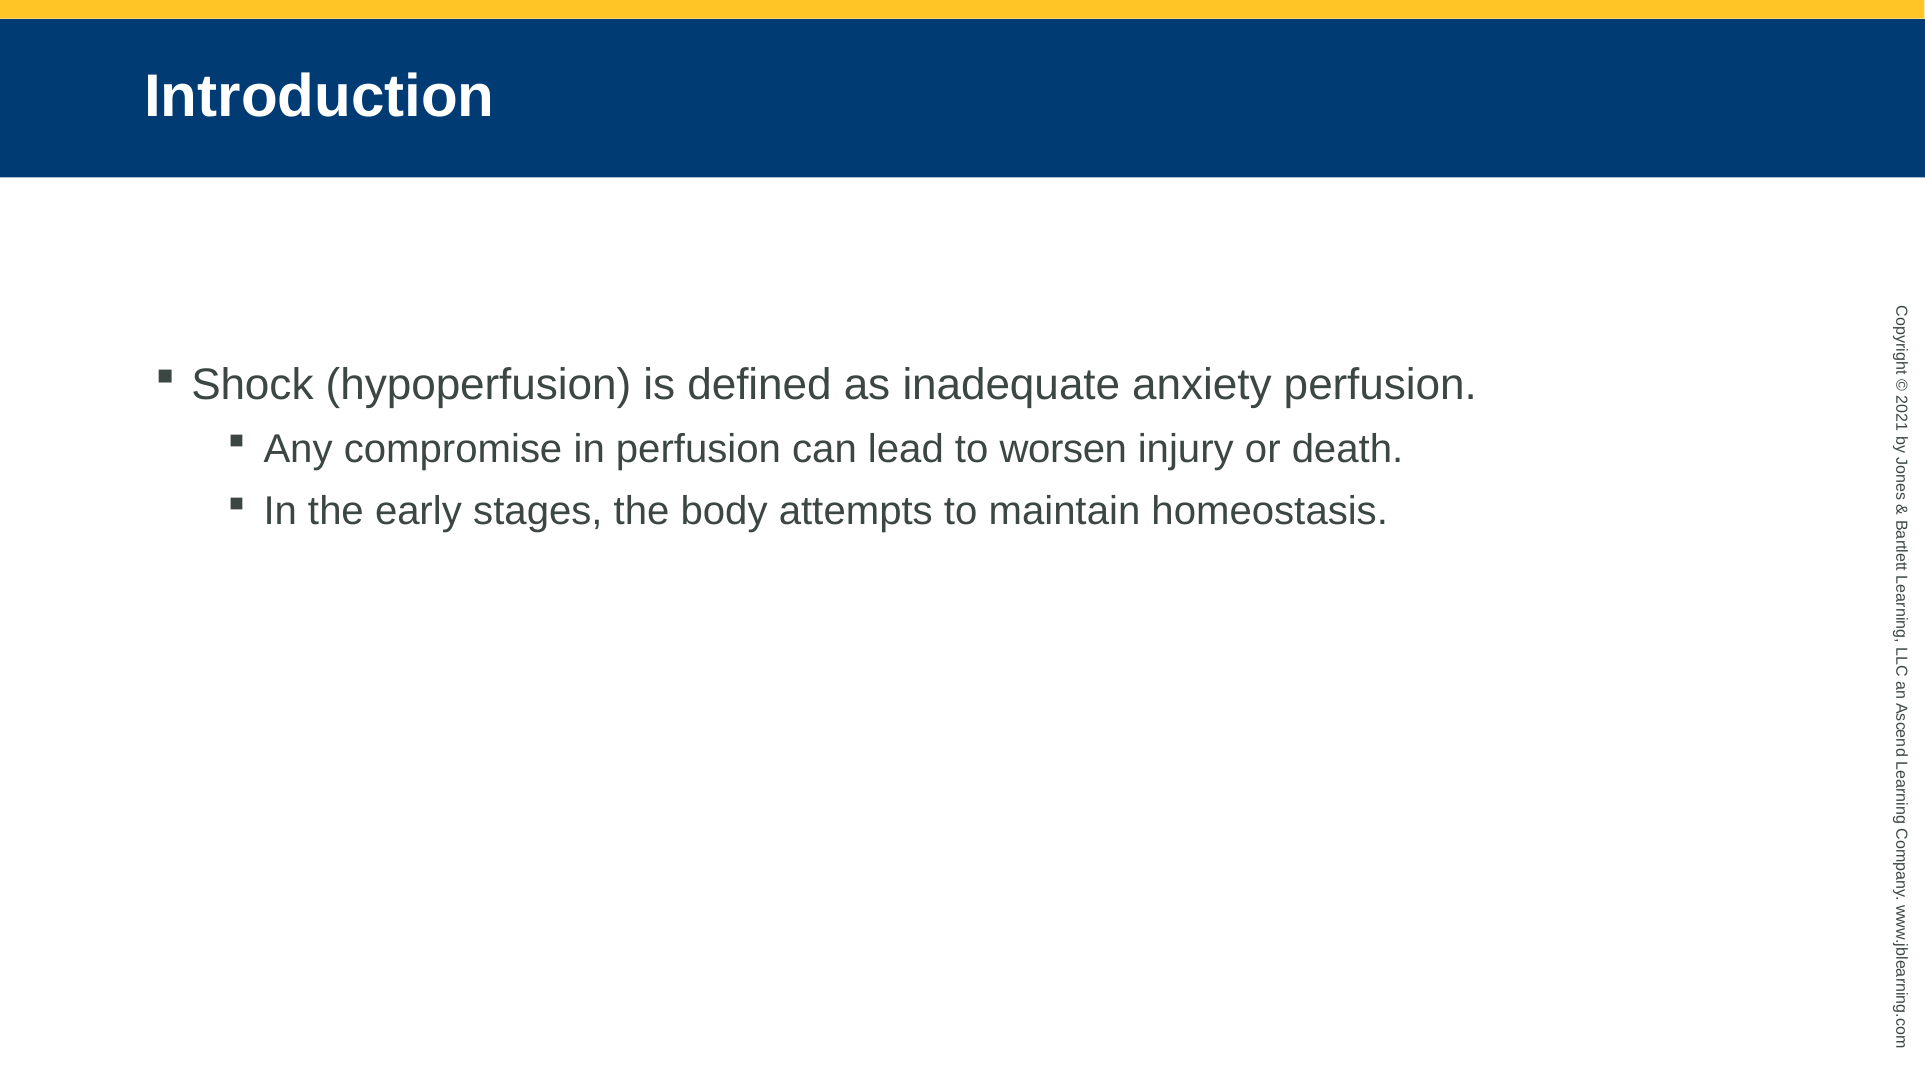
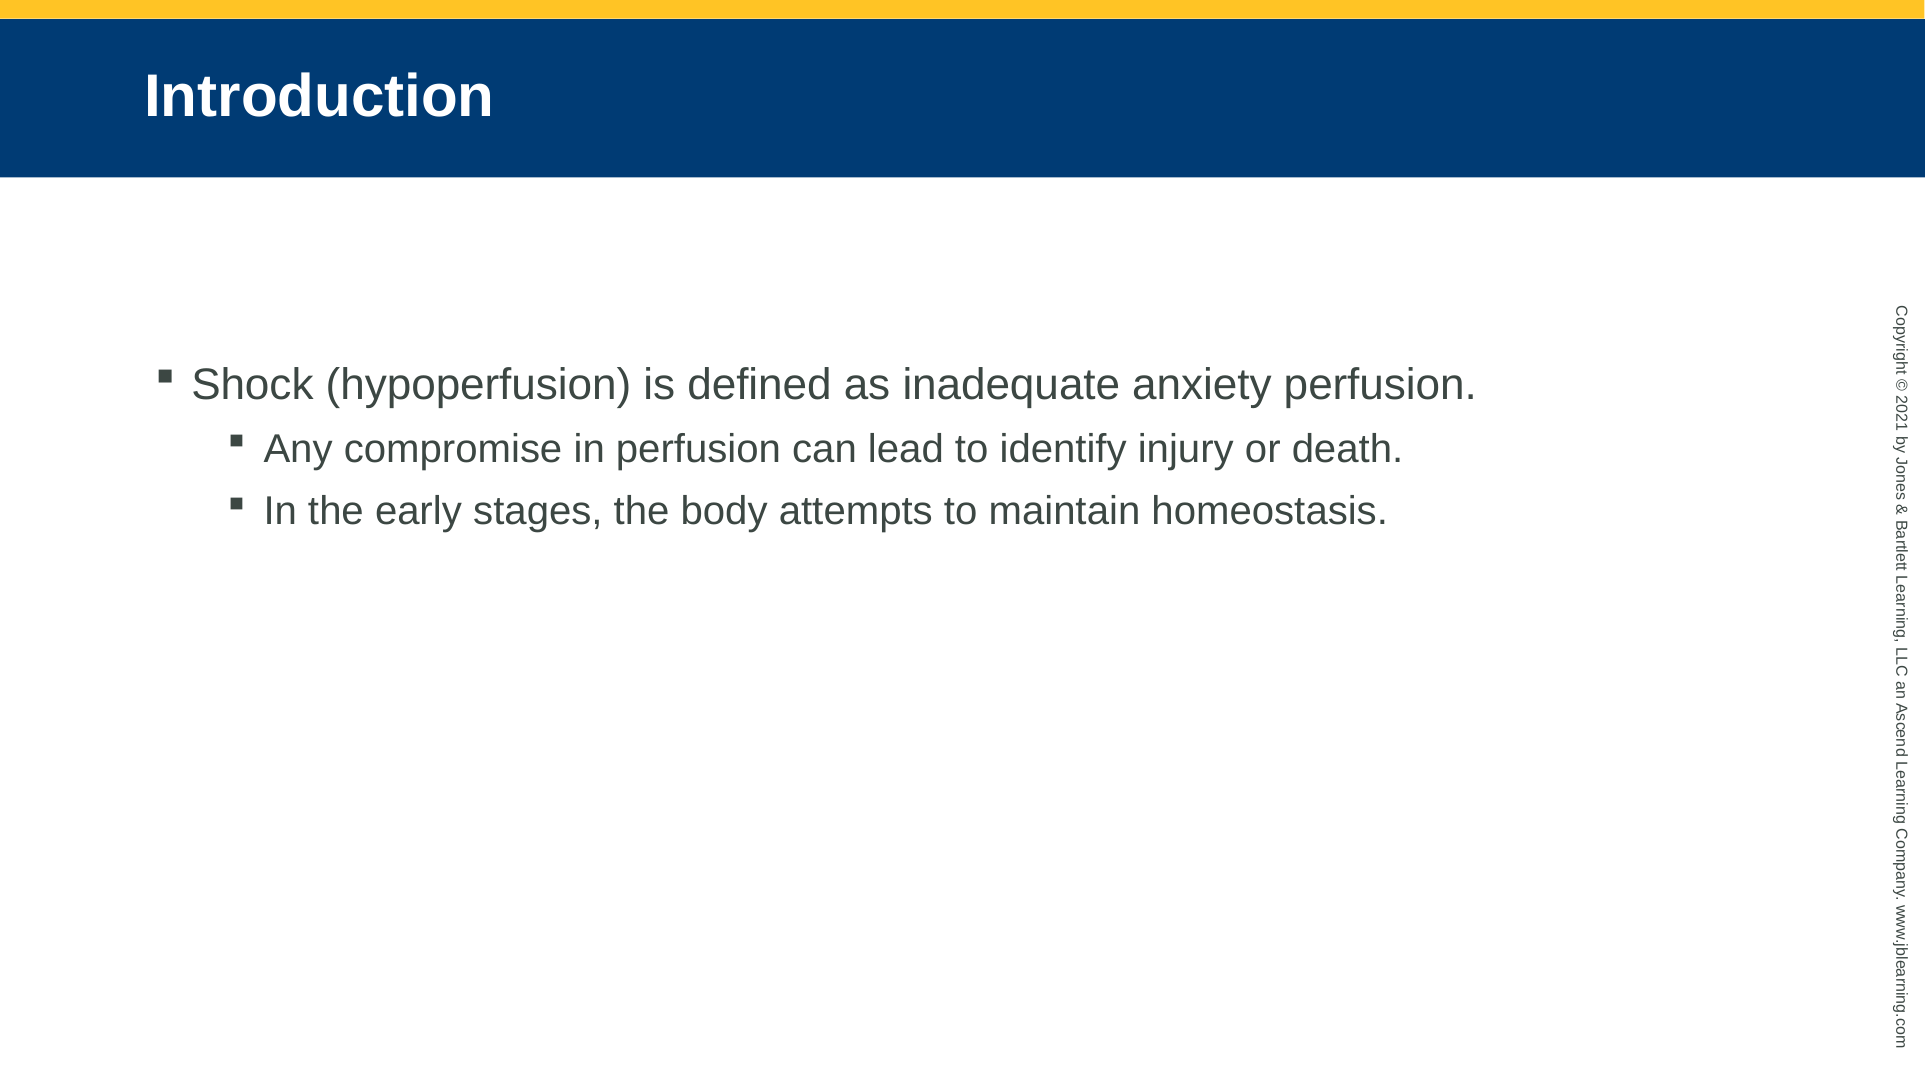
worsen: worsen -> identify
